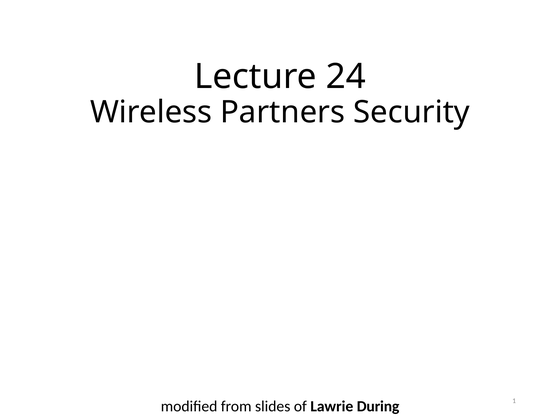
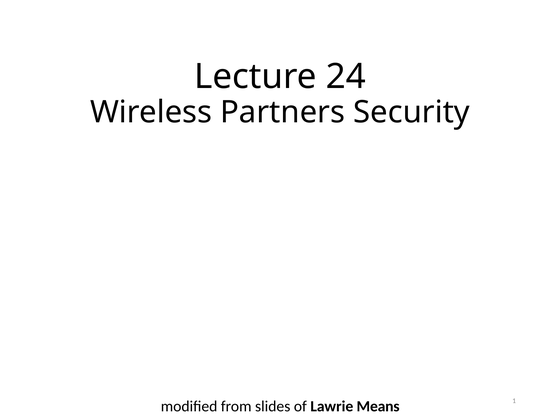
During: During -> Means
